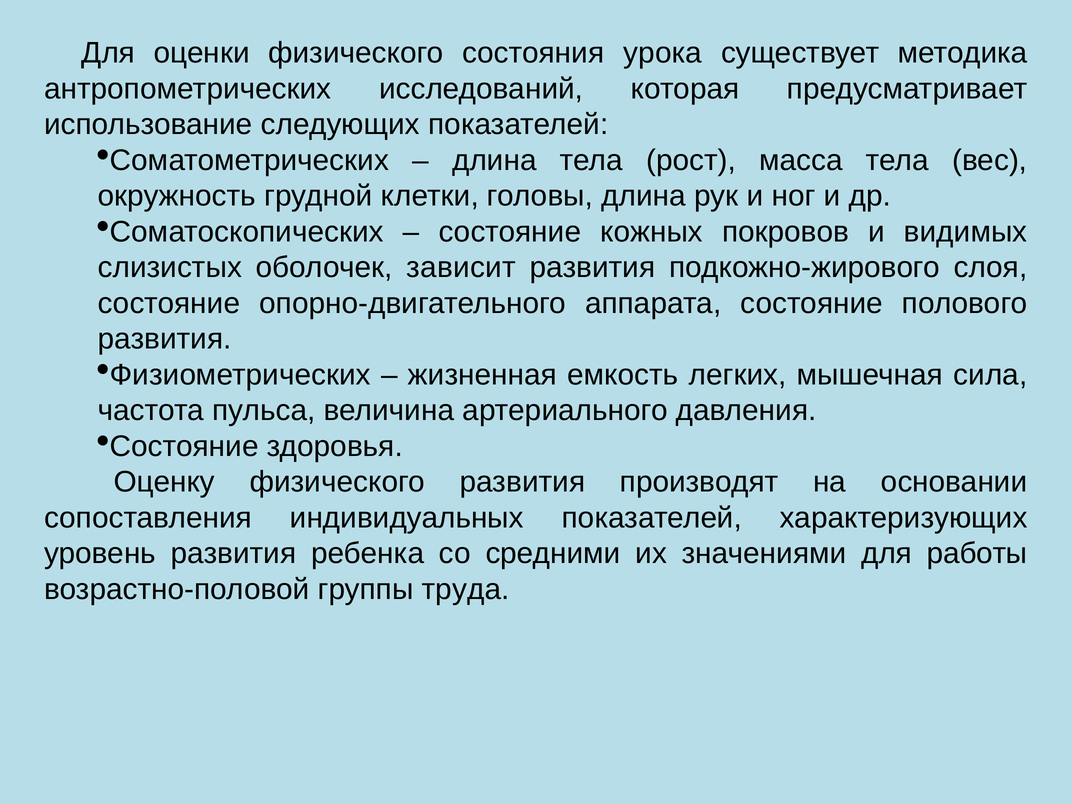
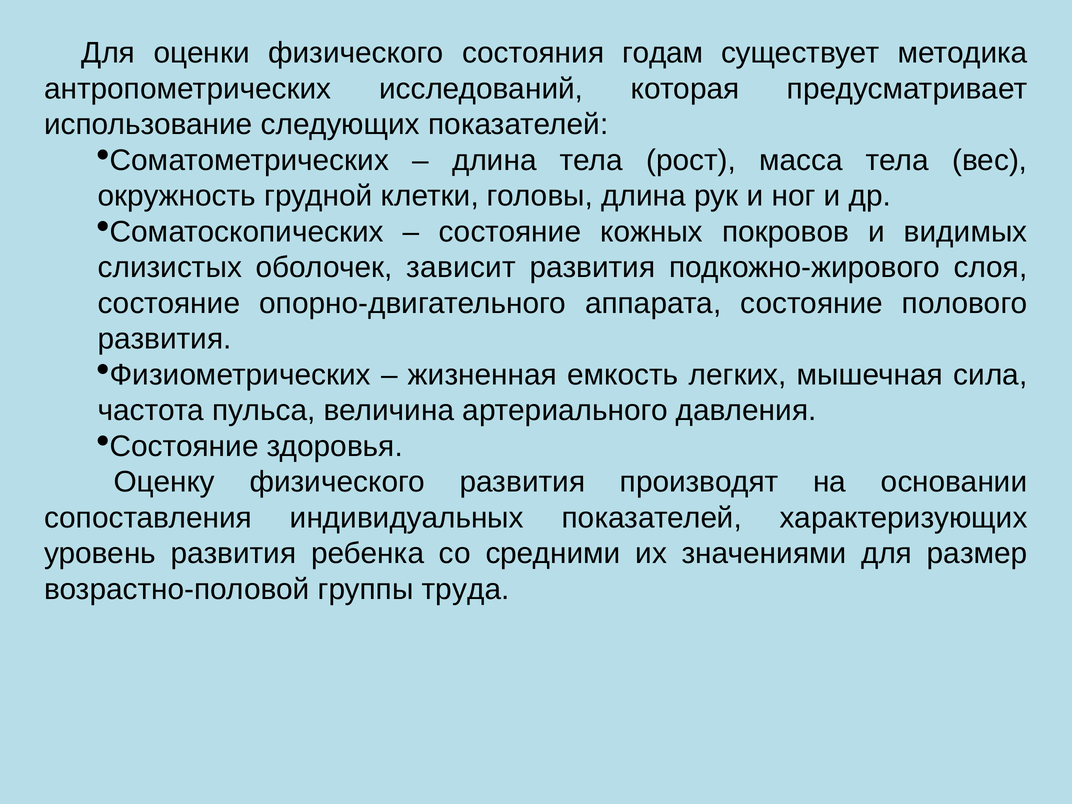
урока: урока -> годам
работы: работы -> размер
